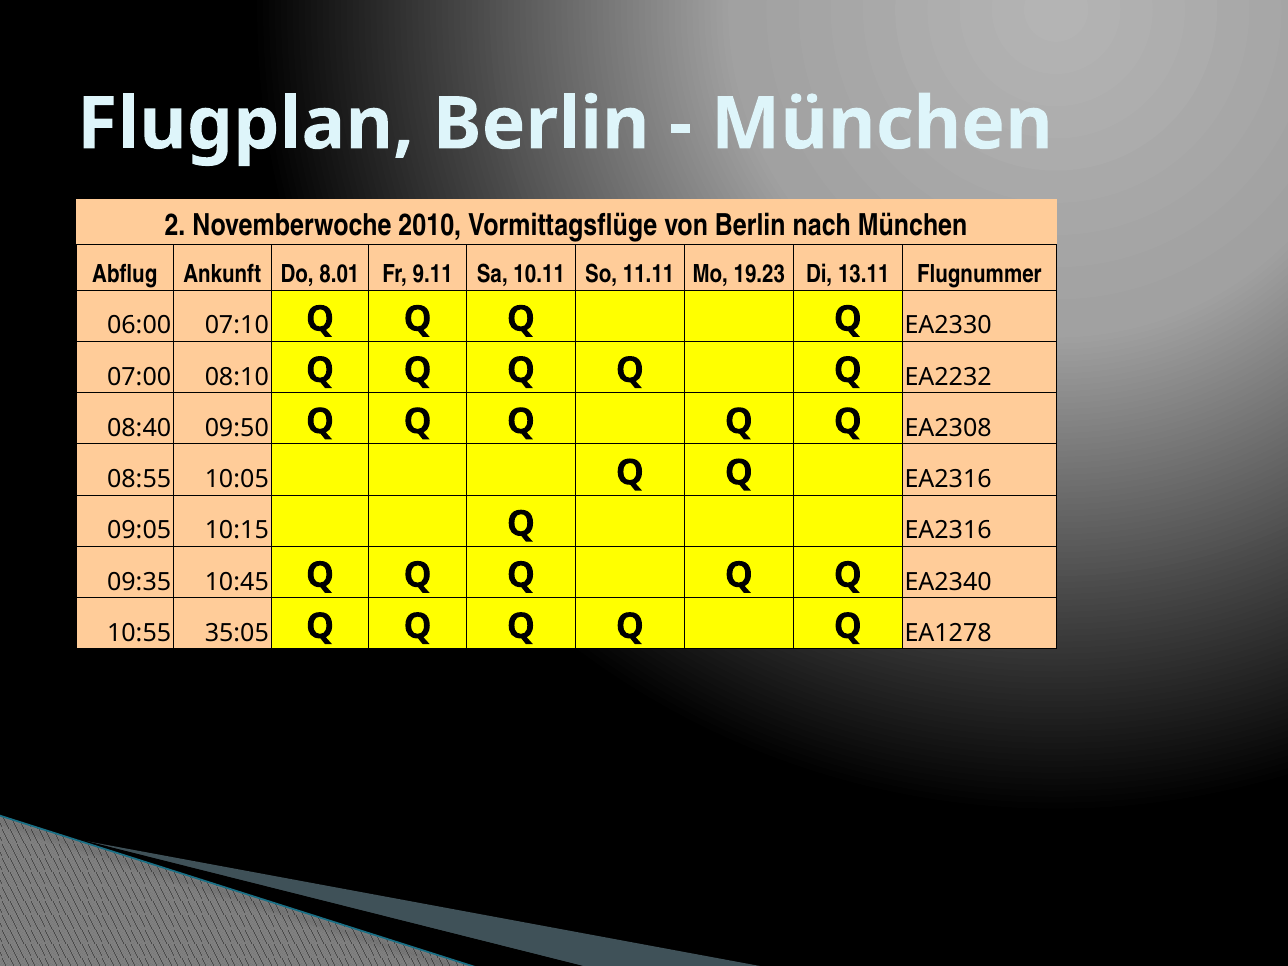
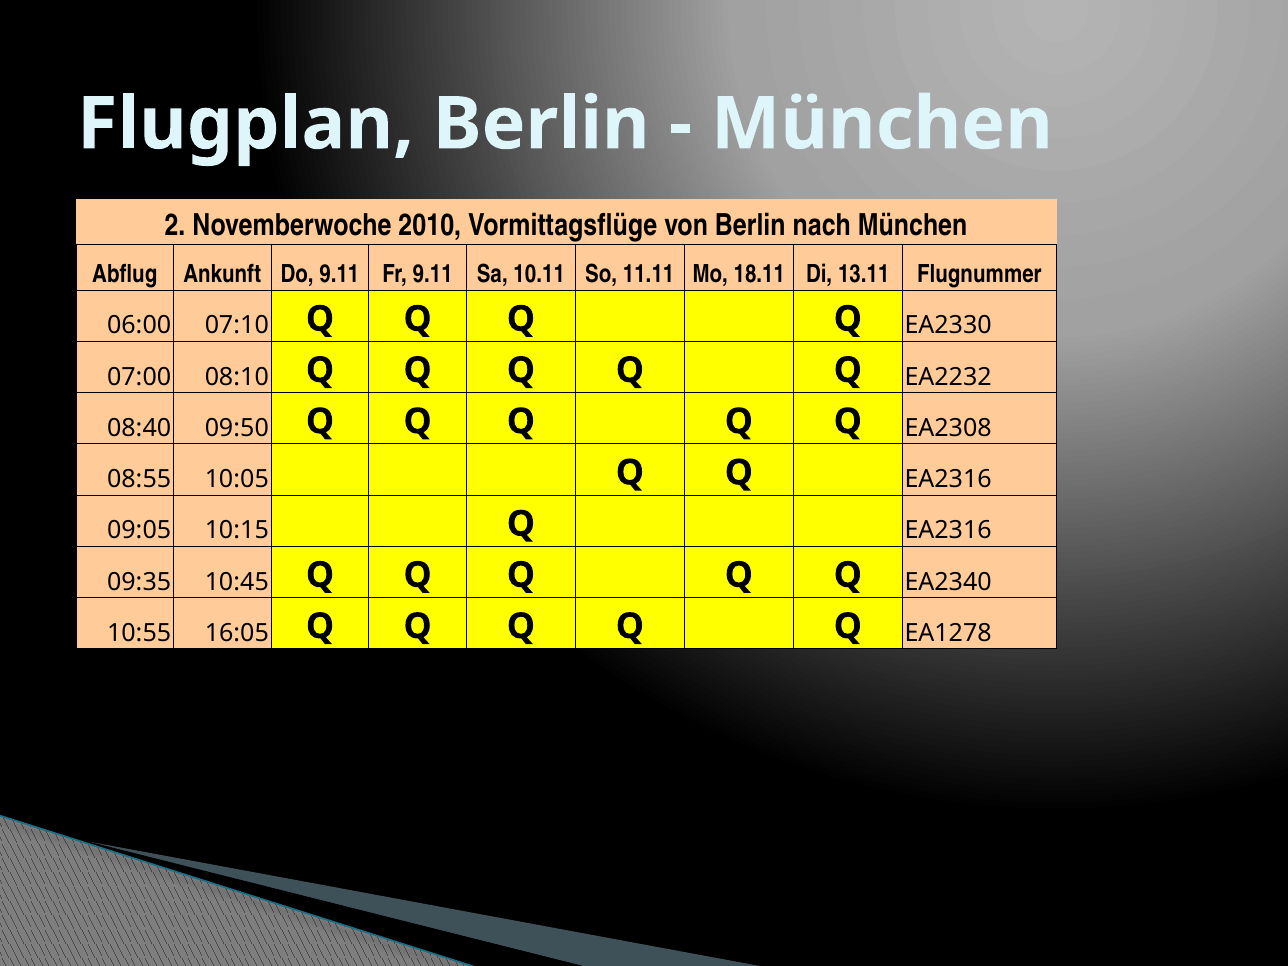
Do 8.01: 8.01 -> 9.11
19.23: 19.23 -> 18.11
35:05: 35:05 -> 16:05
